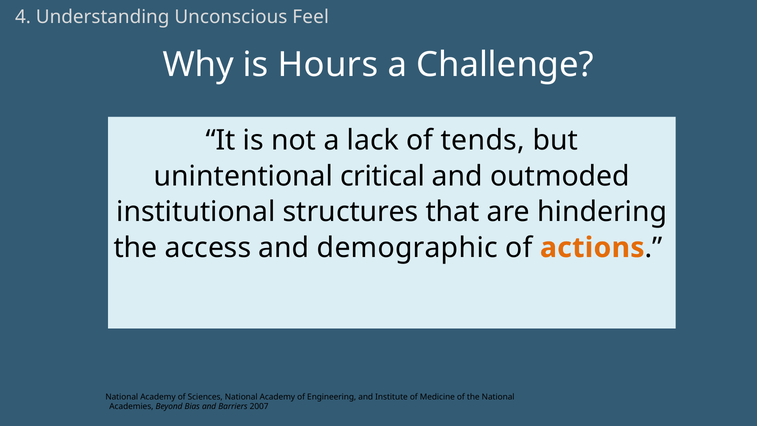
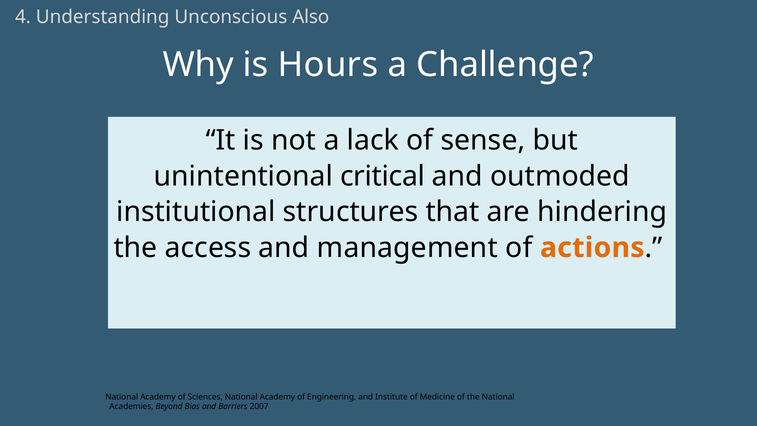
Feel: Feel -> Also
tends: tends -> sense
demographic: demographic -> management
